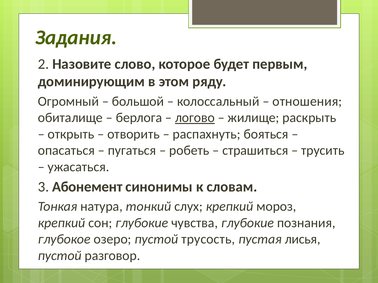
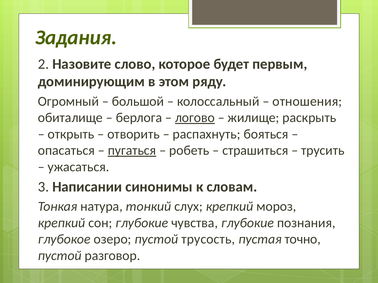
пугаться underline: none -> present
Абонемент: Абонемент -> Написании
лисья: лисья -> точно
